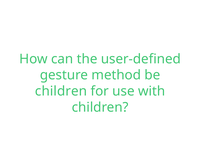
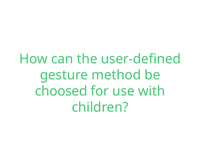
children at (61, 91): children -> choosed
